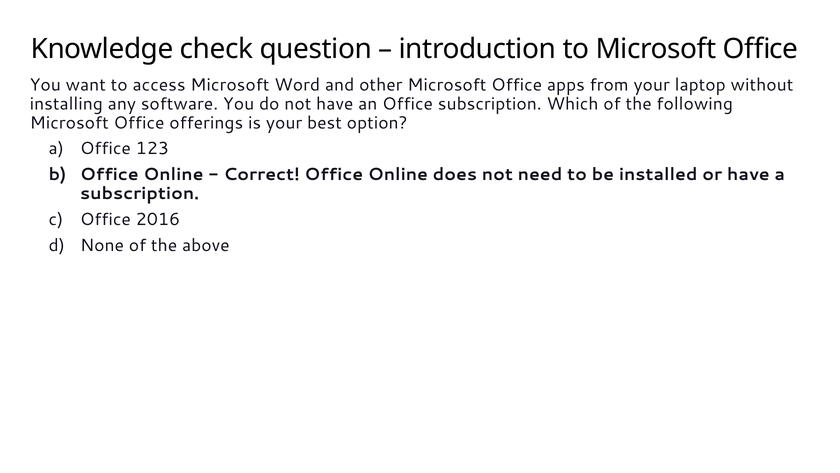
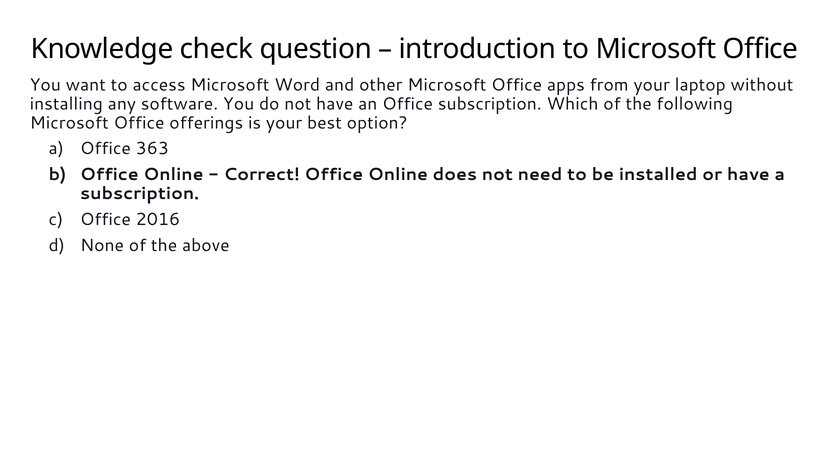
123: 123 -> 363
